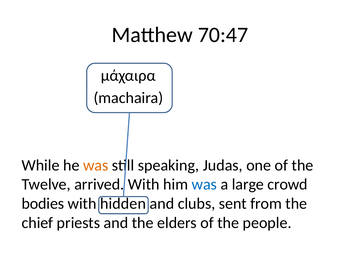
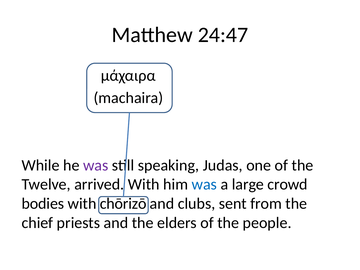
70:47: 70:47 -> 24:47
was at (96, 165) colour: orange -> purple
hidden: hidden -> chōrizō
